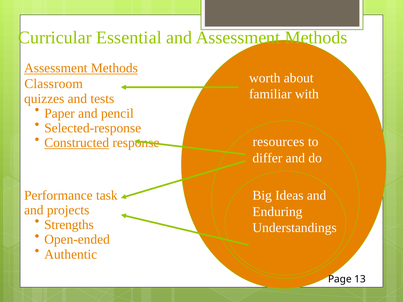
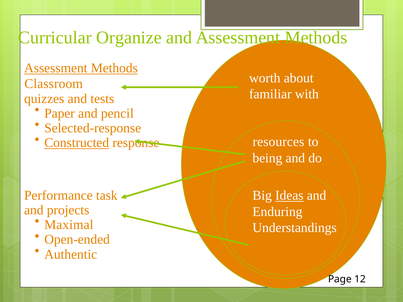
Essential: Essential -> Organize
differ: differ -> being
Ideas underline: none -> present
Strengths: Strengths -> Maximal
13: 13 -> 12
